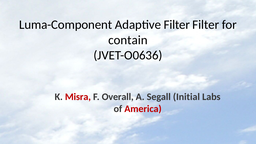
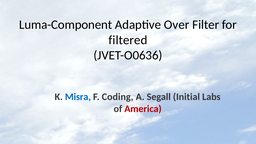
Adaptive Filter: Filter -> Over
contain: contain -> filtered
Misra colour: red -> blue
Overall: Overall -> Coding
